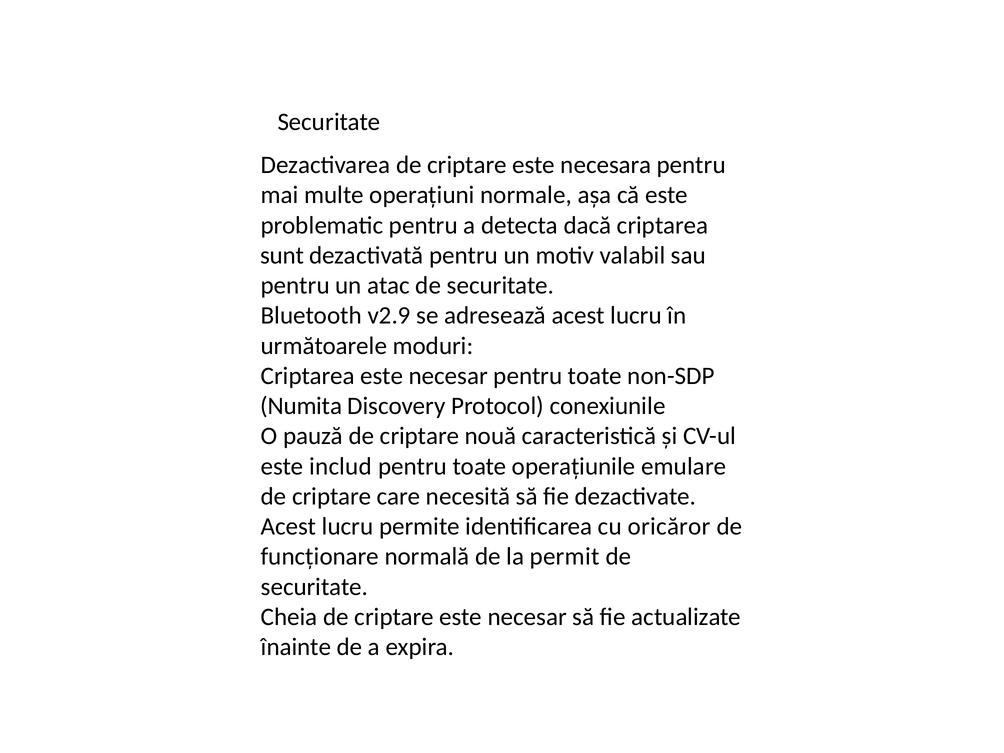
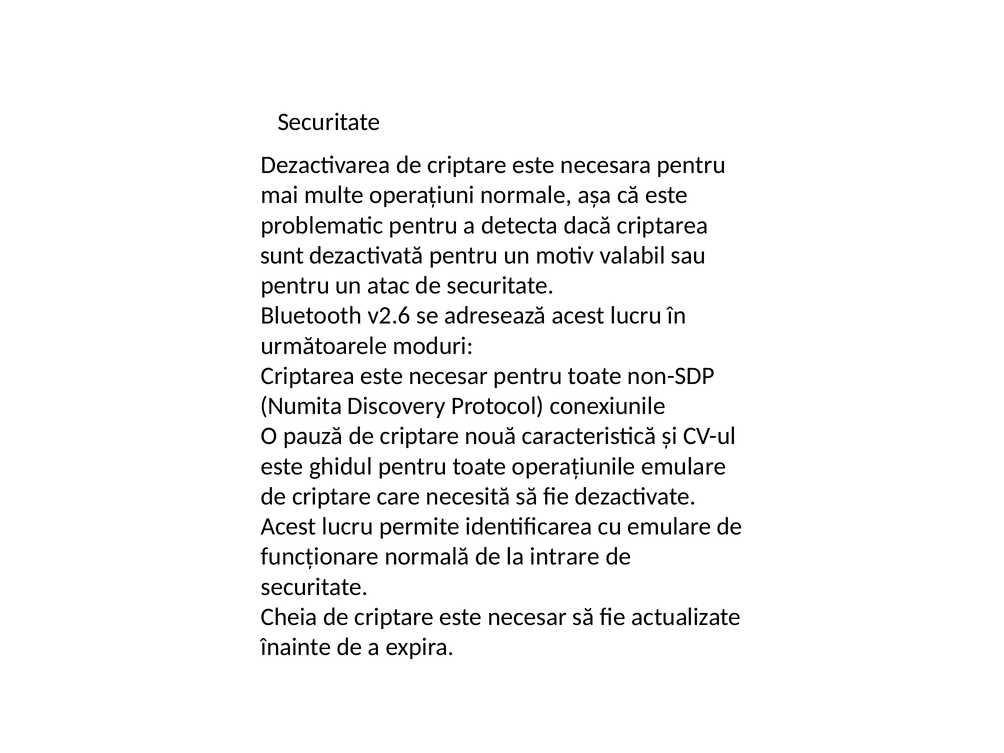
v2.9: v2.9 -> v2.6
includ: includ -> ghidul
cu oricăror: oricăror -> emulare
permit: permit -> intrare
